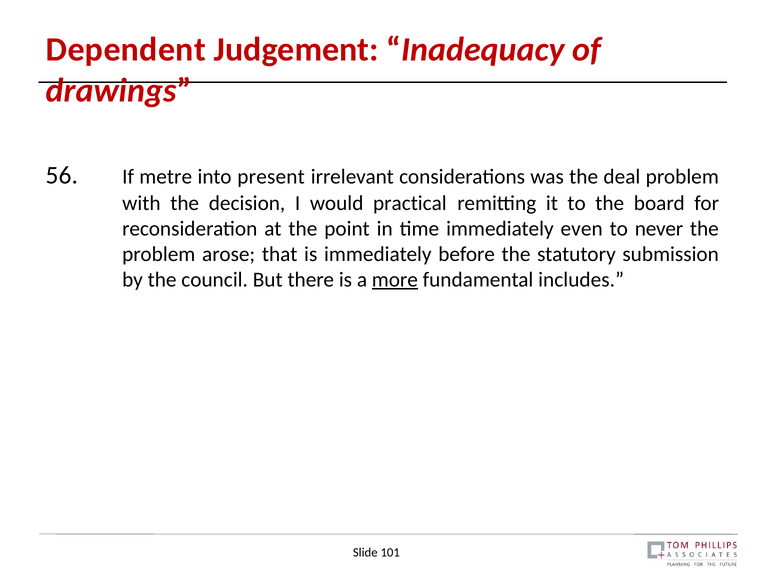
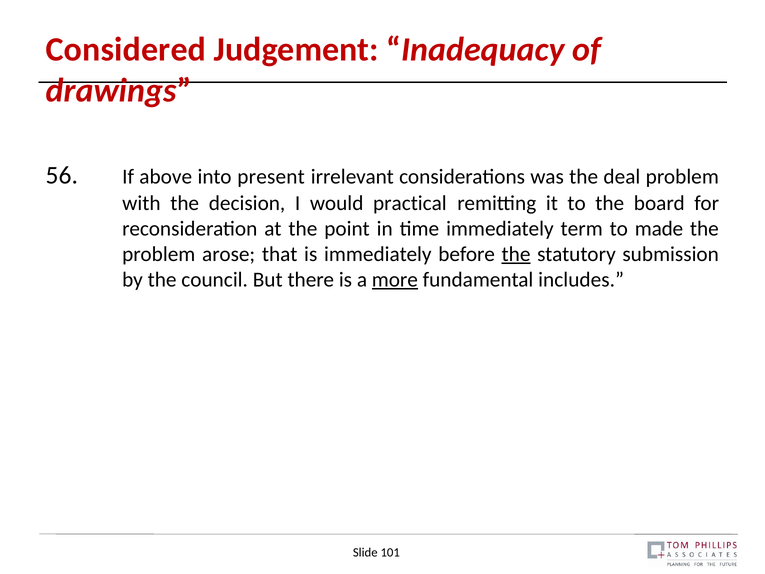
Dependent: Dependent -> Considered
metre: metre -> above
even: even -> term
never: never -> made
the at (516, 254) underline: none -> present
